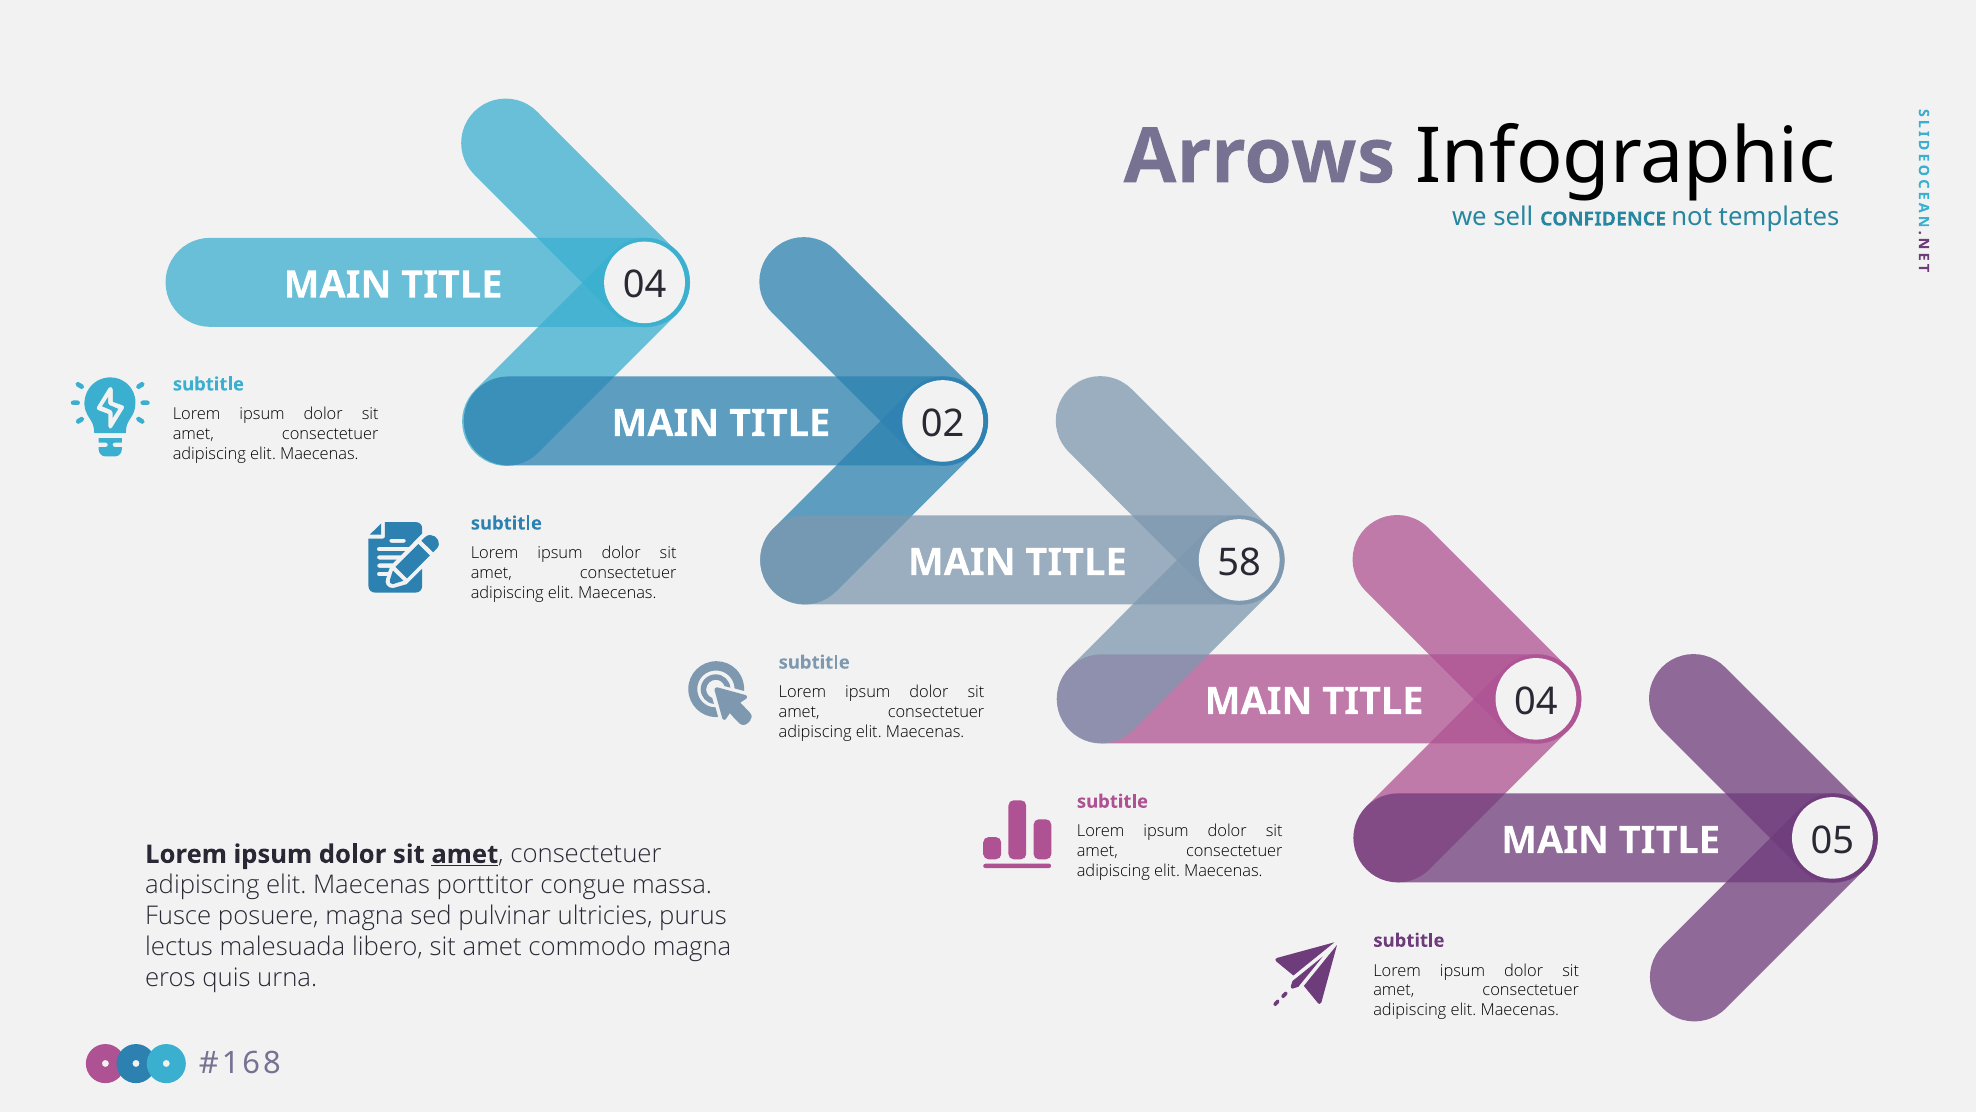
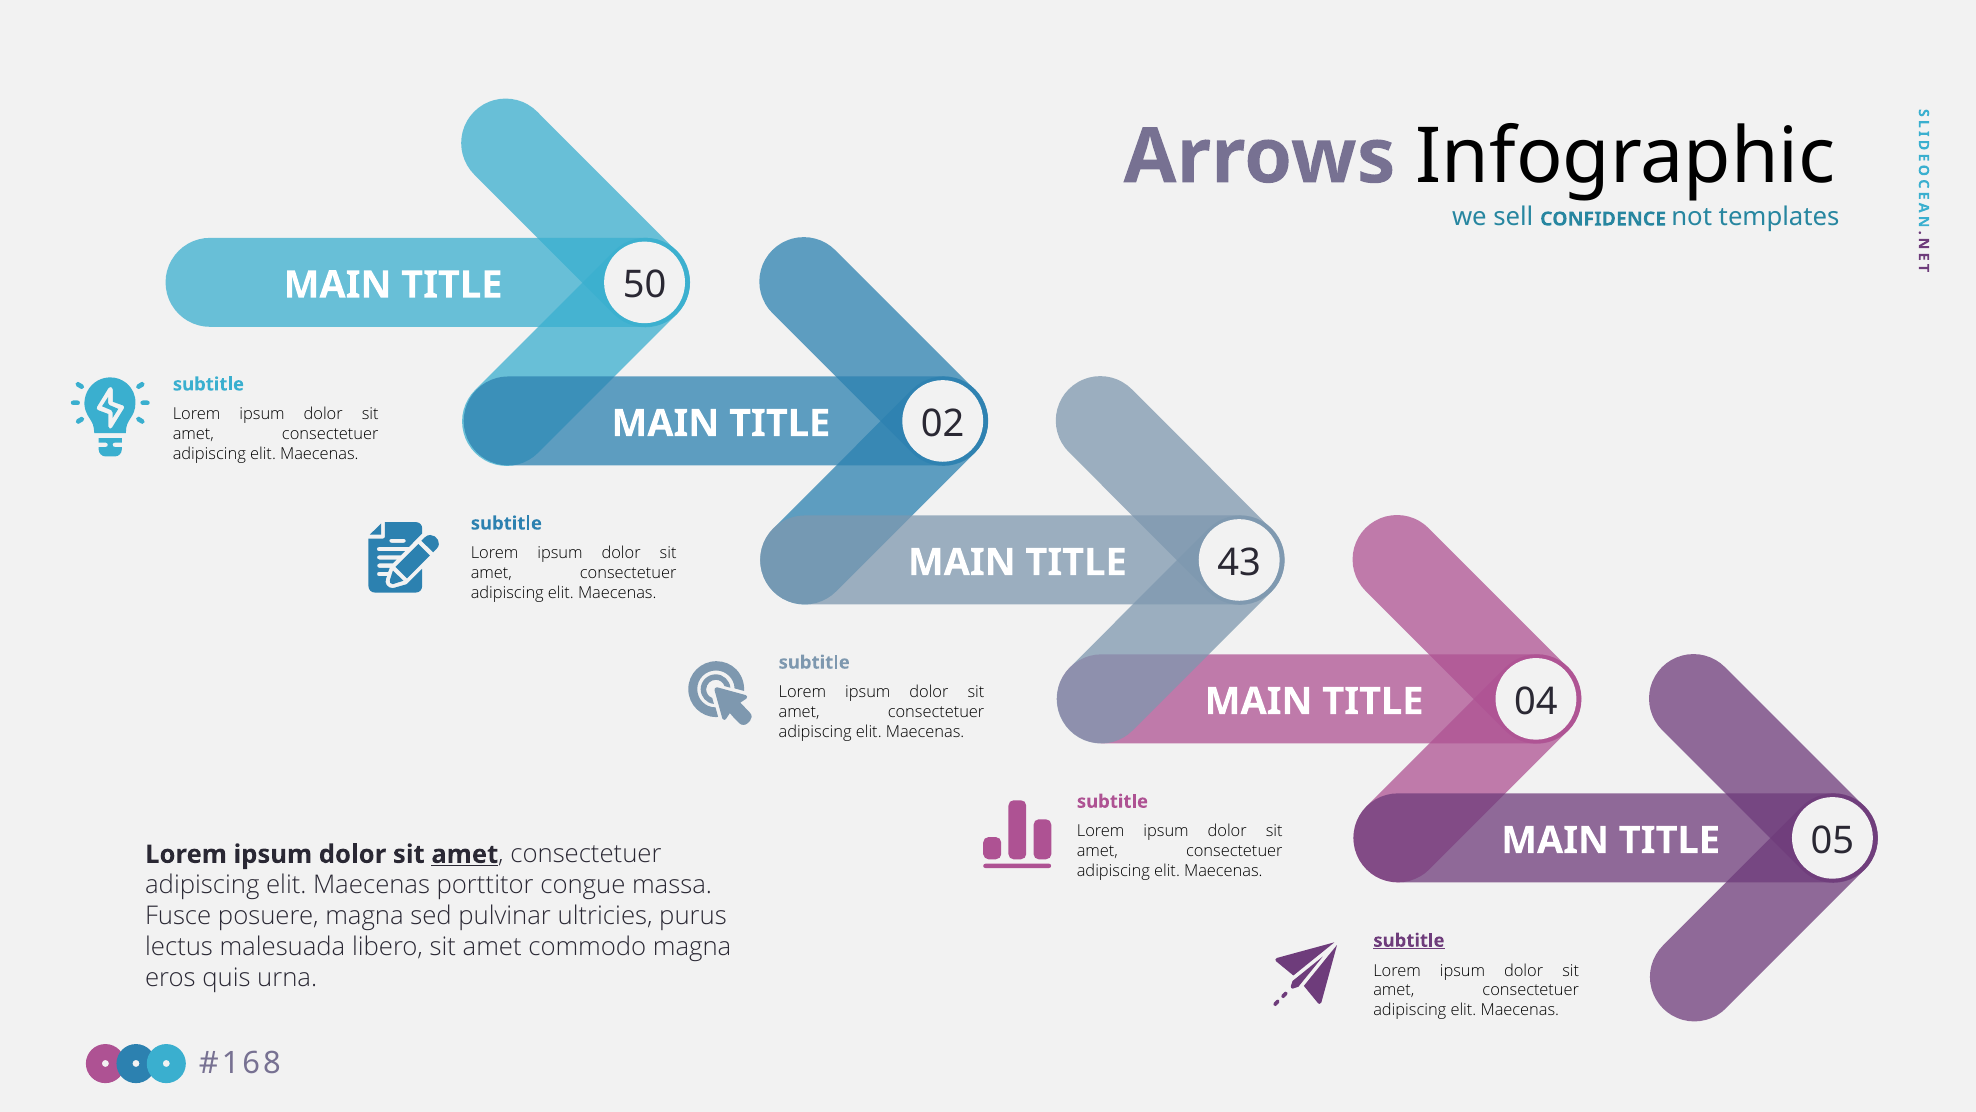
04 at (645, 285): 04 -> 50
58: 58 -> 43
subtitle at (1409, 940) underline: none -> present
